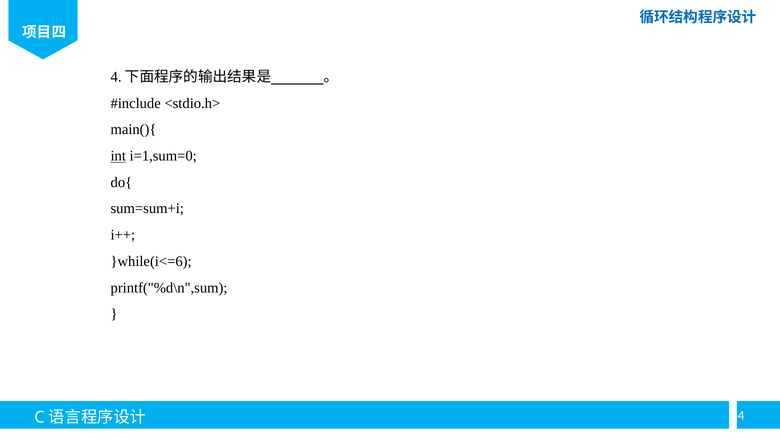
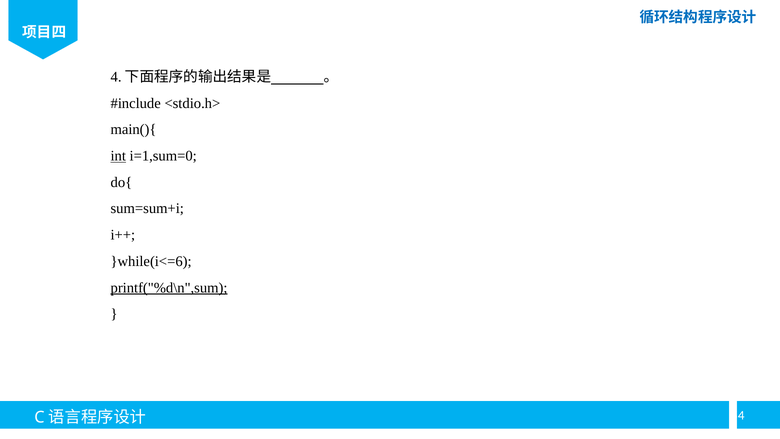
printf("%d\n",sum underline: none -> present
